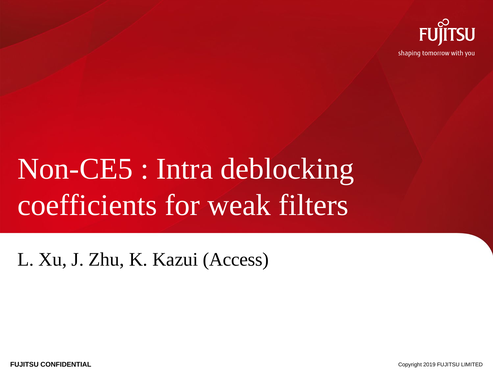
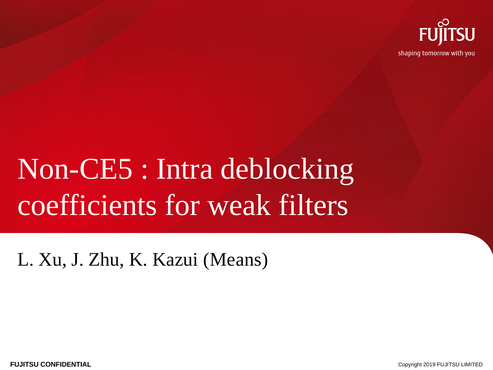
Access: Access -> Means
